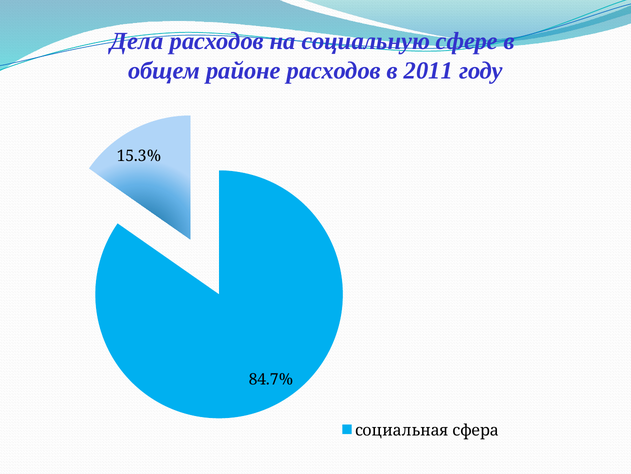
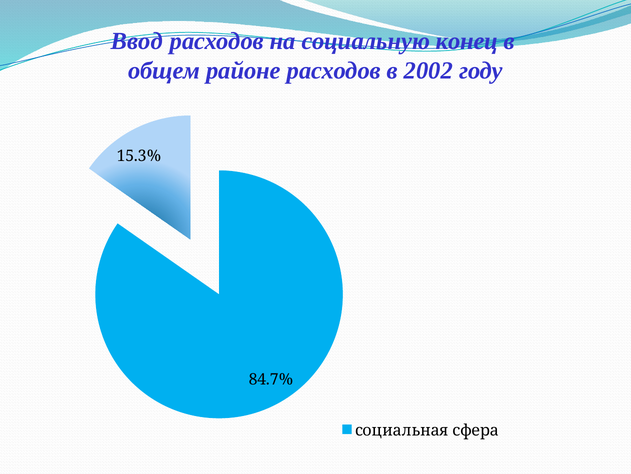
Дела: Дела -> Ввод
сфере: сфере -> конец
2011: 2011 -> 2002
